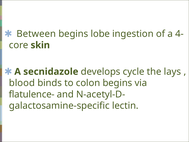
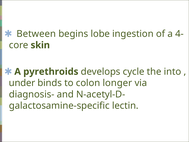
secnidazole: secnidazole -> pyrethroids
lays: lays -> into
blood: blood -> under
colon begins: begins -> longer
flatulence-: flatulence- -> diagnosis-
